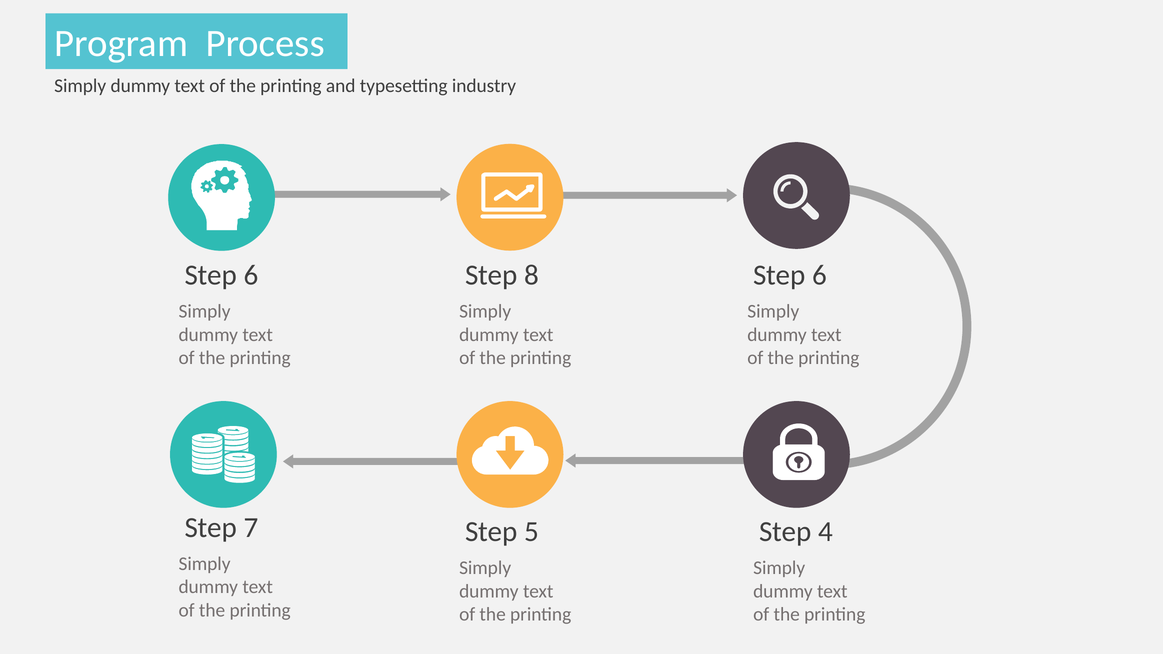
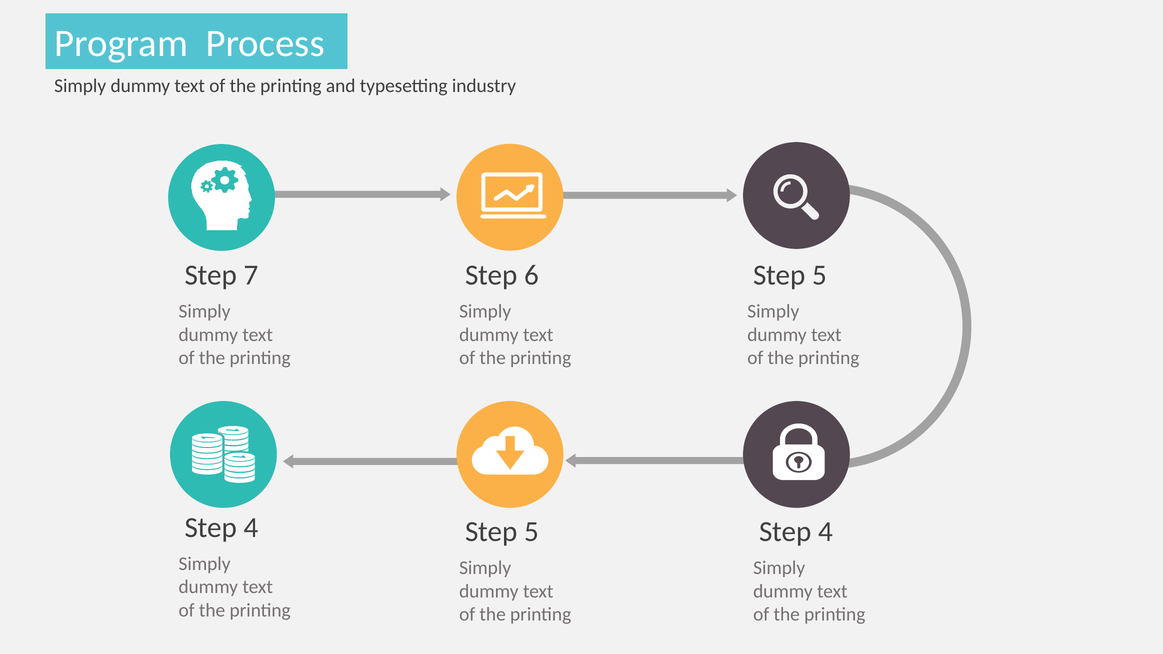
6 at (251, 275): 6 -> 7
8: 8 -> 6
6 at (820, 275): 6 -> 5
7 at (251, 528): 7 -> 4
